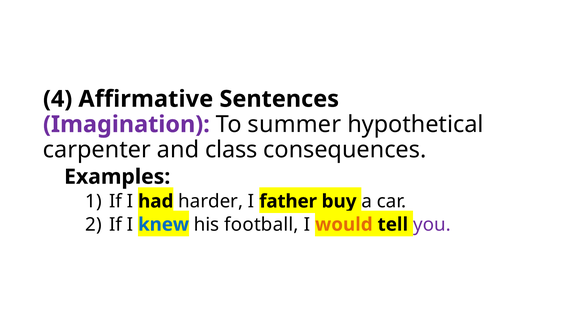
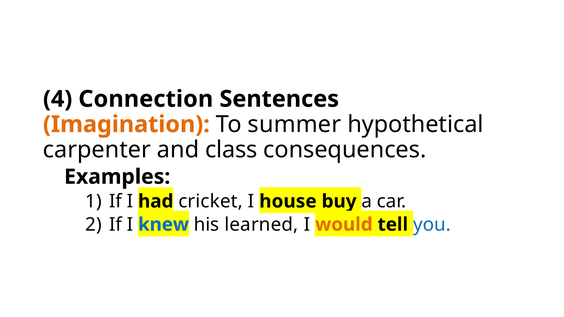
Affirmative: Affirmative -> Connection
Imagination colour: purple -> orange
harder: harder -> cricket
father: father -> house
football: football -> learned
you colour: purple -> blue
